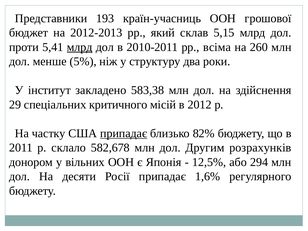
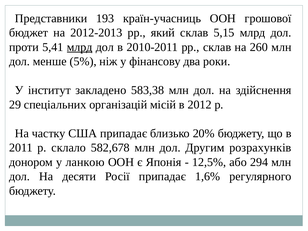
рр всіма: всіма -> склав
структуру: структуру -> фінансову
критичного: критичного -> організацій
припадає at (124, 133) underline: present -> none
82%: 82% -> 20%
вільних: вільних -> ланкою
